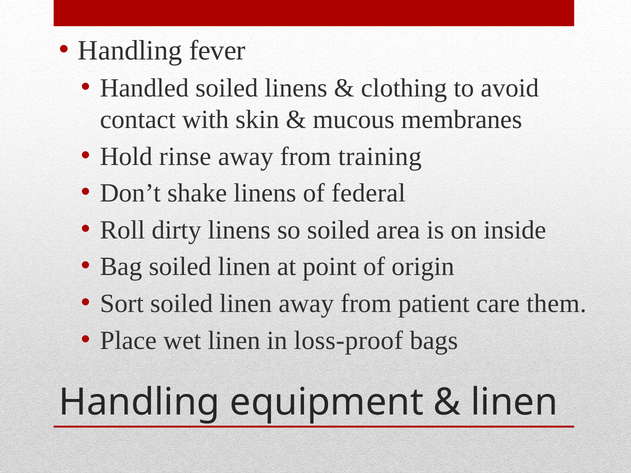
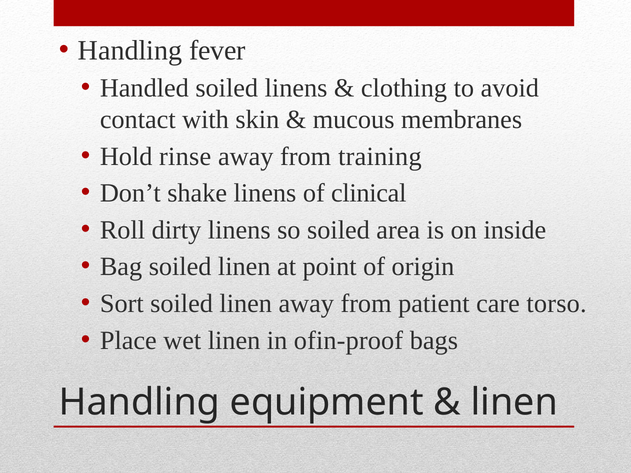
federal: federal -> clinical
them: them -> torso
loss-proof: loss-proof -> ofin-proof
